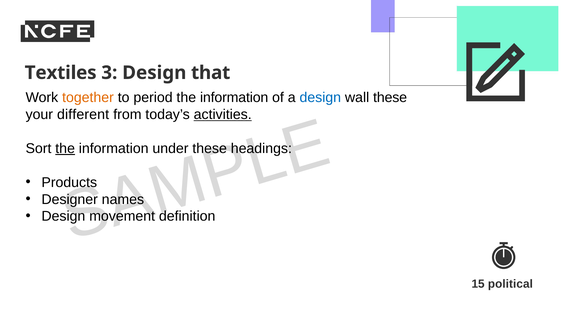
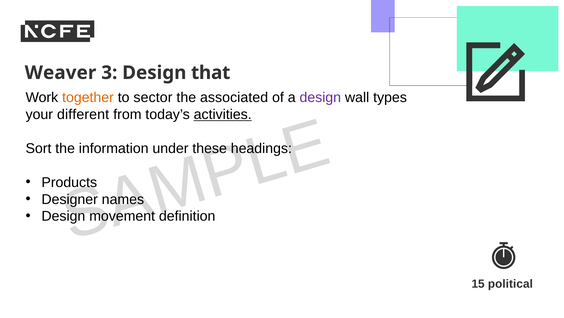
Textiles: Textiles -> Weaver
period: period -> sector
information at (234, 97): information -> associated
design at (320, 97) colour: blue -> purple
wall these: these -> types
the at (65, 148) underline: present -> none
